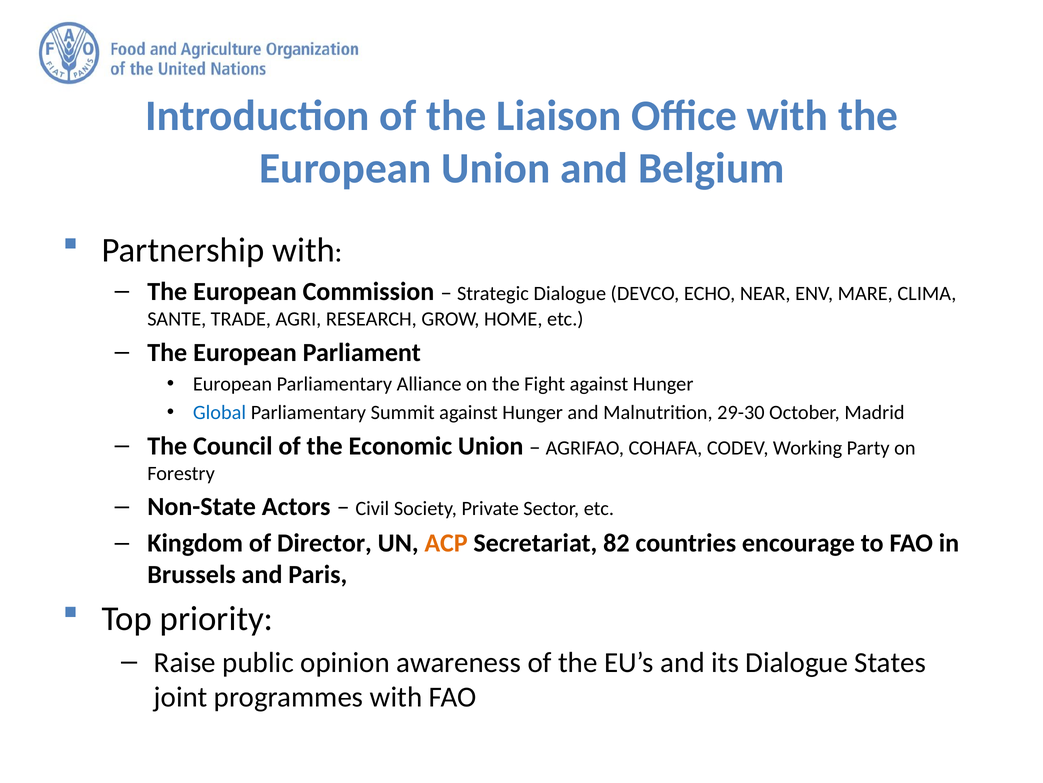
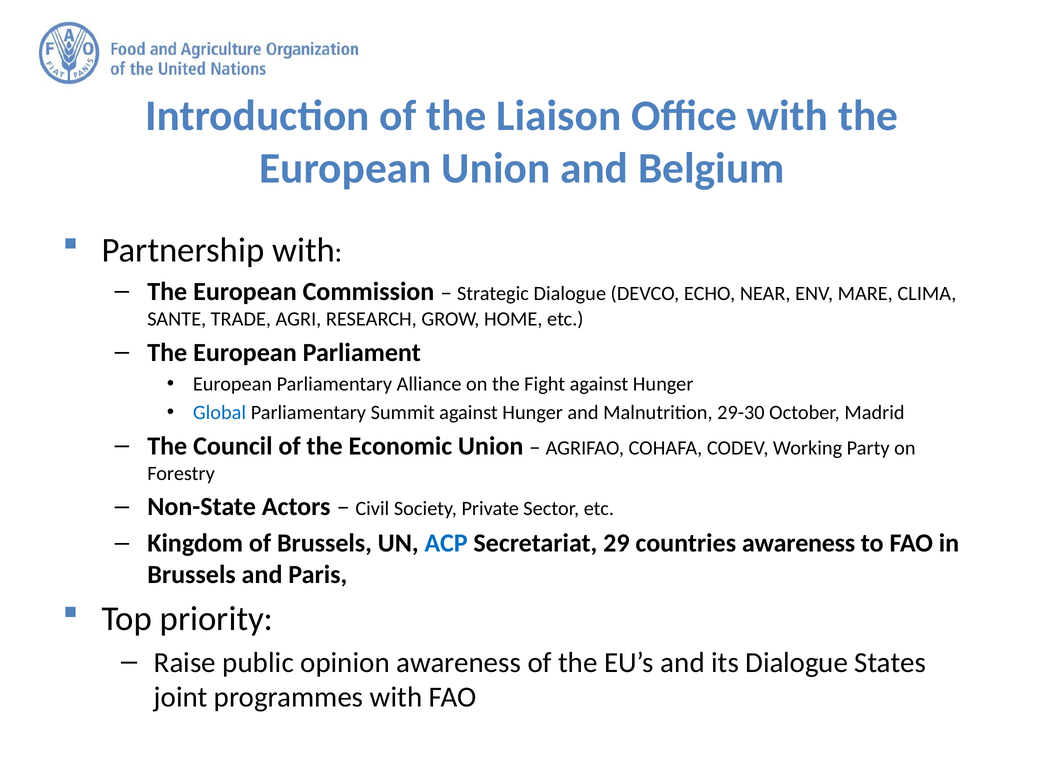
of Director: Director -> Brussels
ACP colour: orange -> blue
82: 82 -> 29
countries encourage: encourage -> awareness
